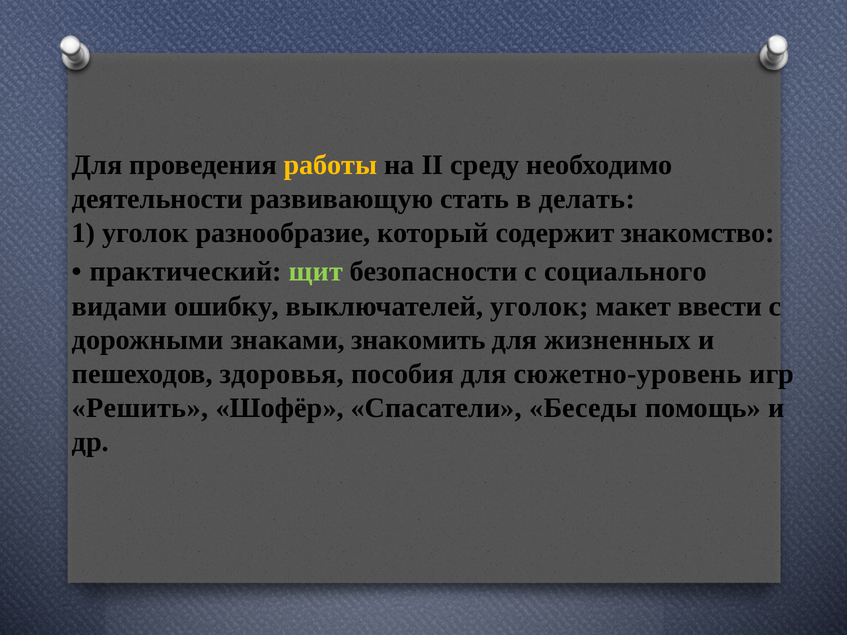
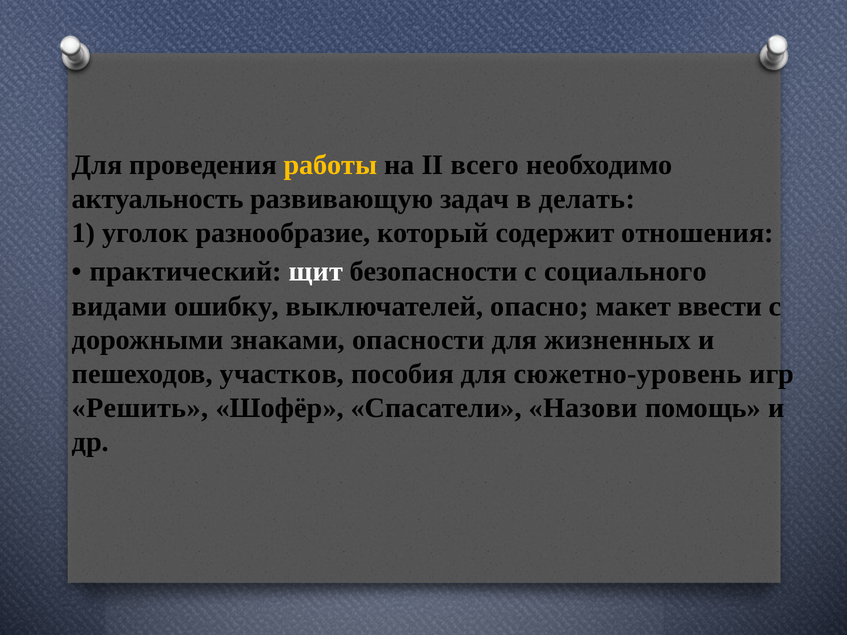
среду: среду -> всего
деятельности: деятельности -> актуальность
стать: стать -> задач
знакомство: знакомство -> отношения
щит colour: light green -> white
выключателей уголок: уголок -> опасно
знакомить: знакомить -> опасности
здоровья: здоровья -> участков
Беседы: Беседы -> Назови
